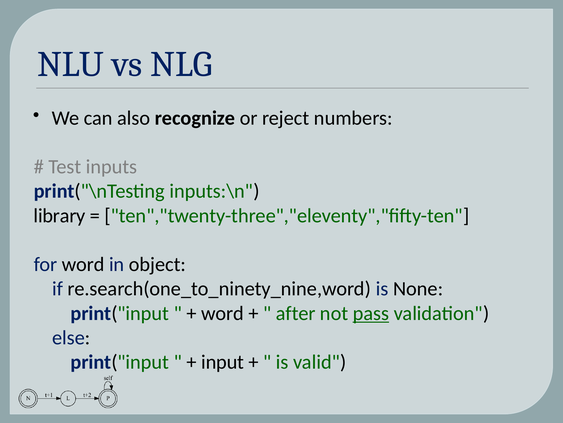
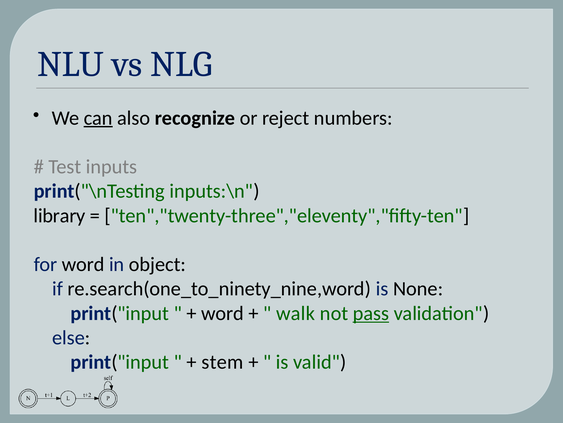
can underline: none -> present
after: after -> walk
input: input -> stem
